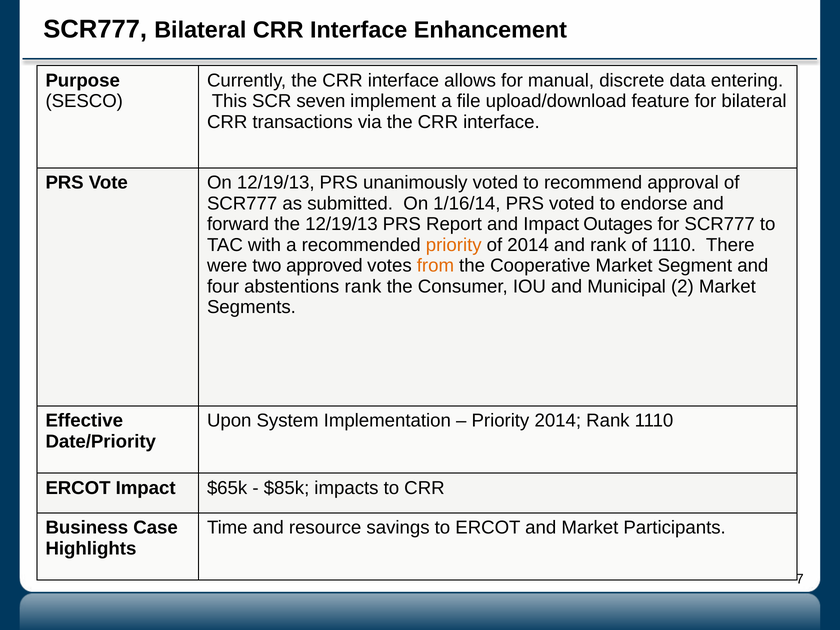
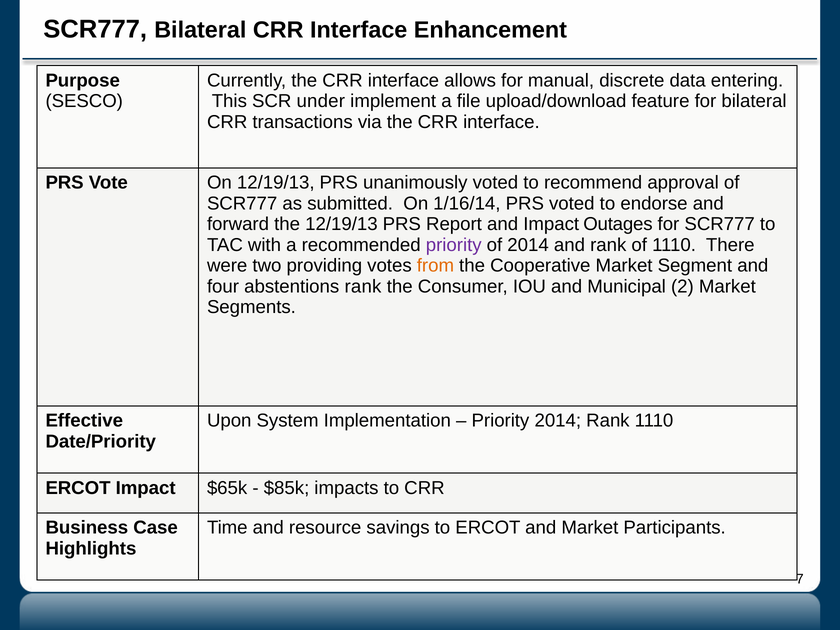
seven: seven -> under
priority at (454, 245) colour: orange -> purple
approved: approved -> providing
